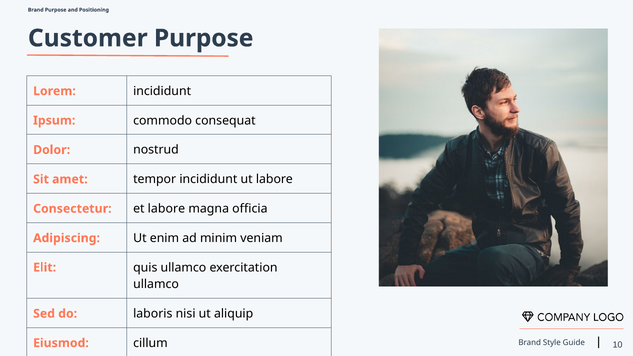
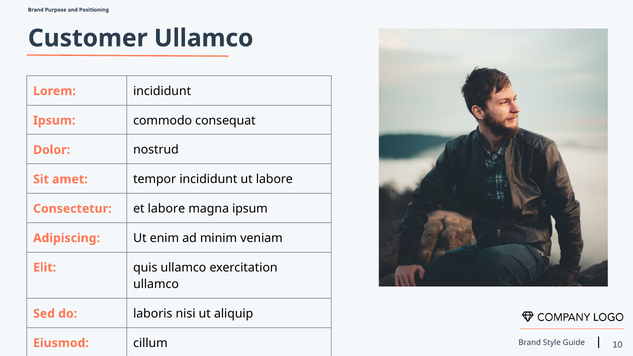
Customer Purpose: Purpose -> Ullamco
magna officia: officia -> ipsum
